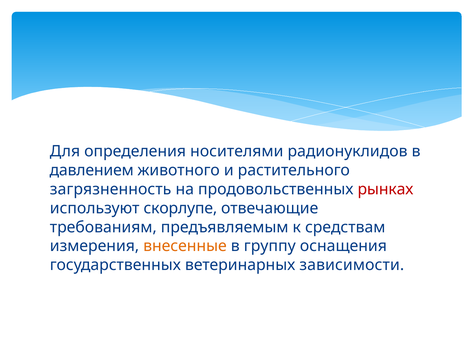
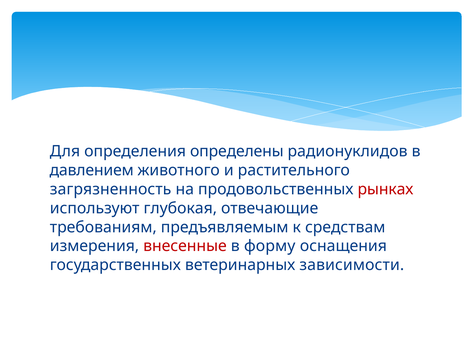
носителями: носителями -> определены
скорлупе: скорлупе -> глубокая
внесенные colour: orange -> red
группу: группу -> форму
